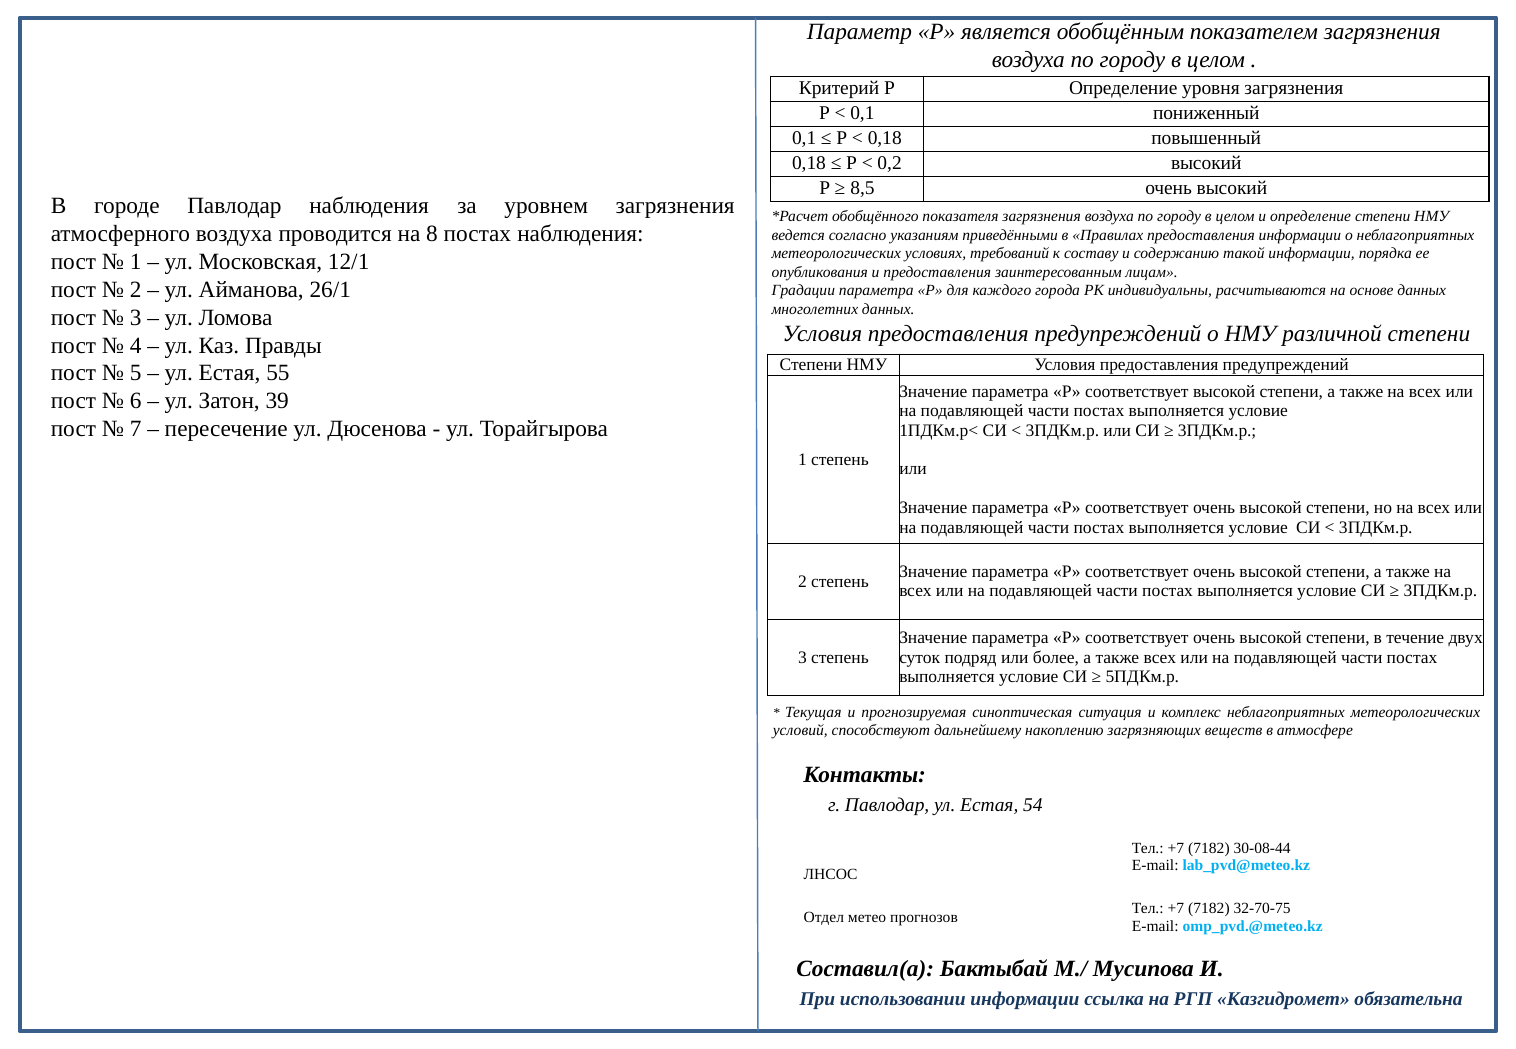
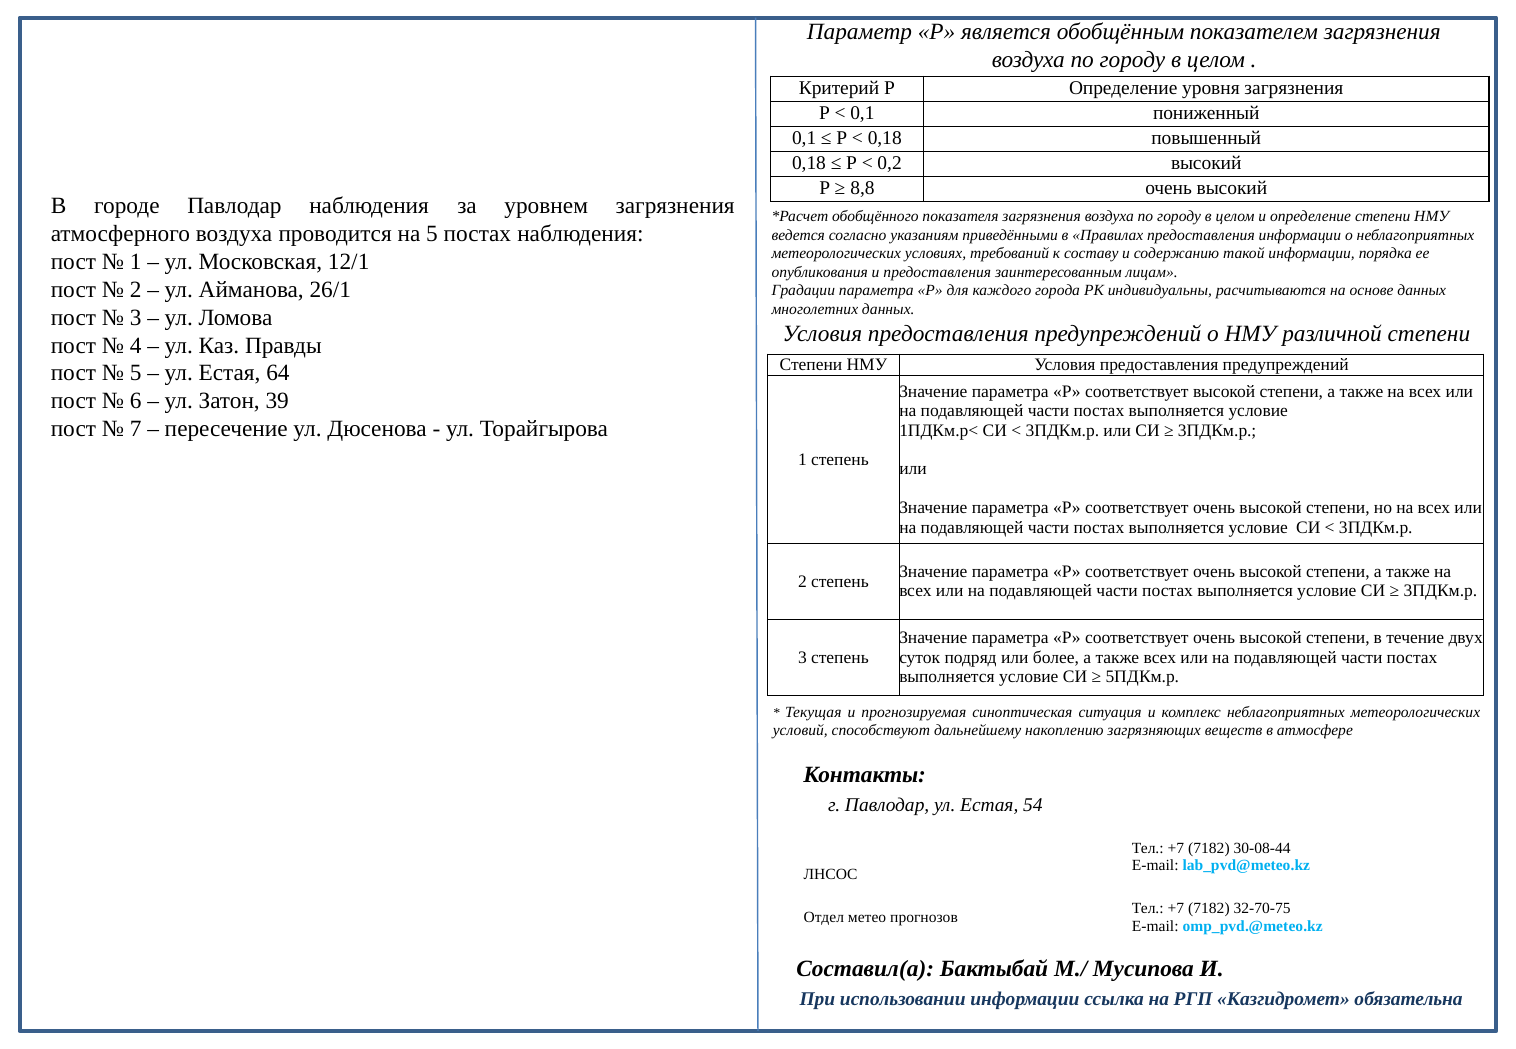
8,5: 8,5 -> 8,8
на 8: 8 -> 5
55: 55 -> 64
